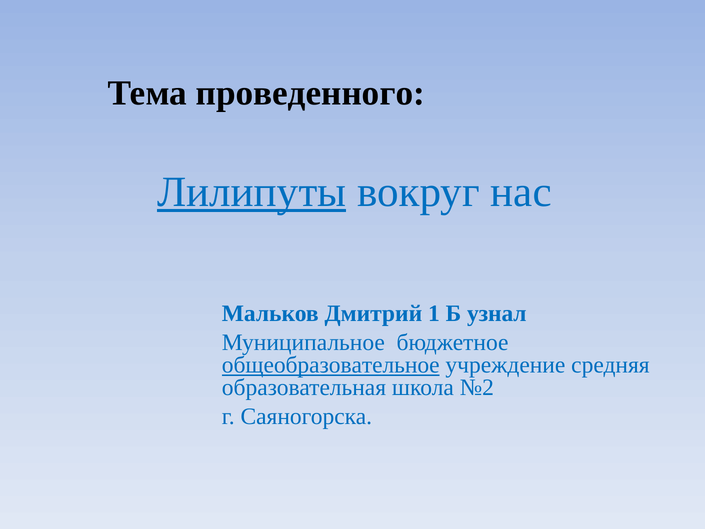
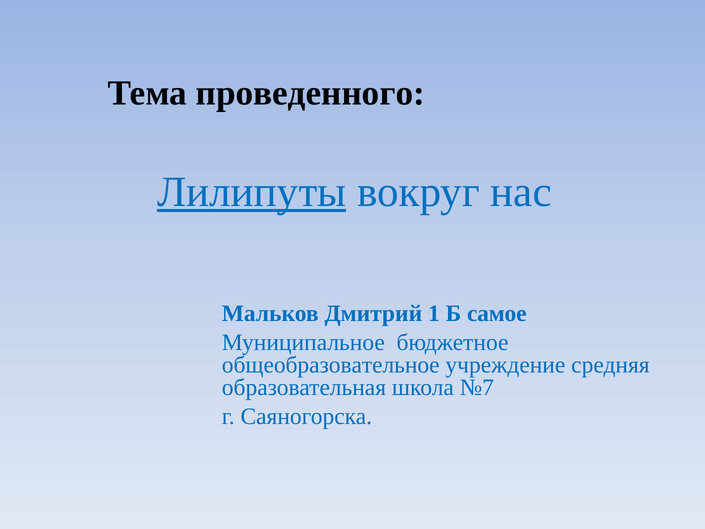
узнал: узнал -> самое
общеобразовательное underline: present -> none
№2: №2 -> №7
